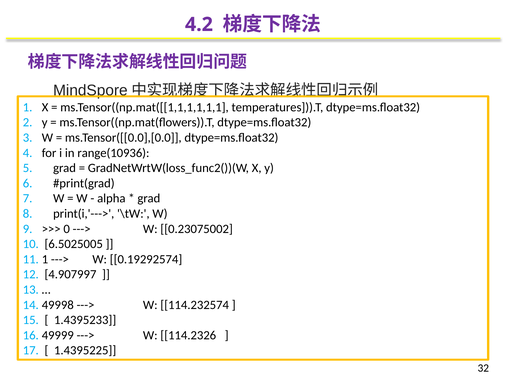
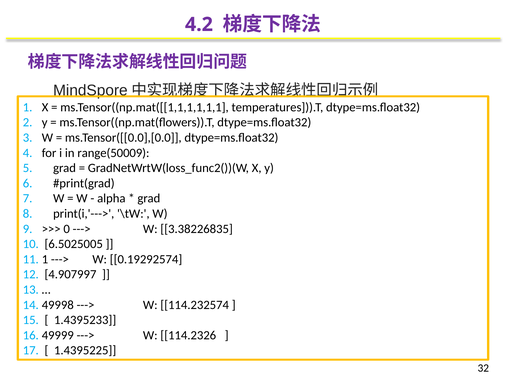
range(10936: range(10936 -> range(50009
0.23075002: 0.23075002 -> 3.38226835
